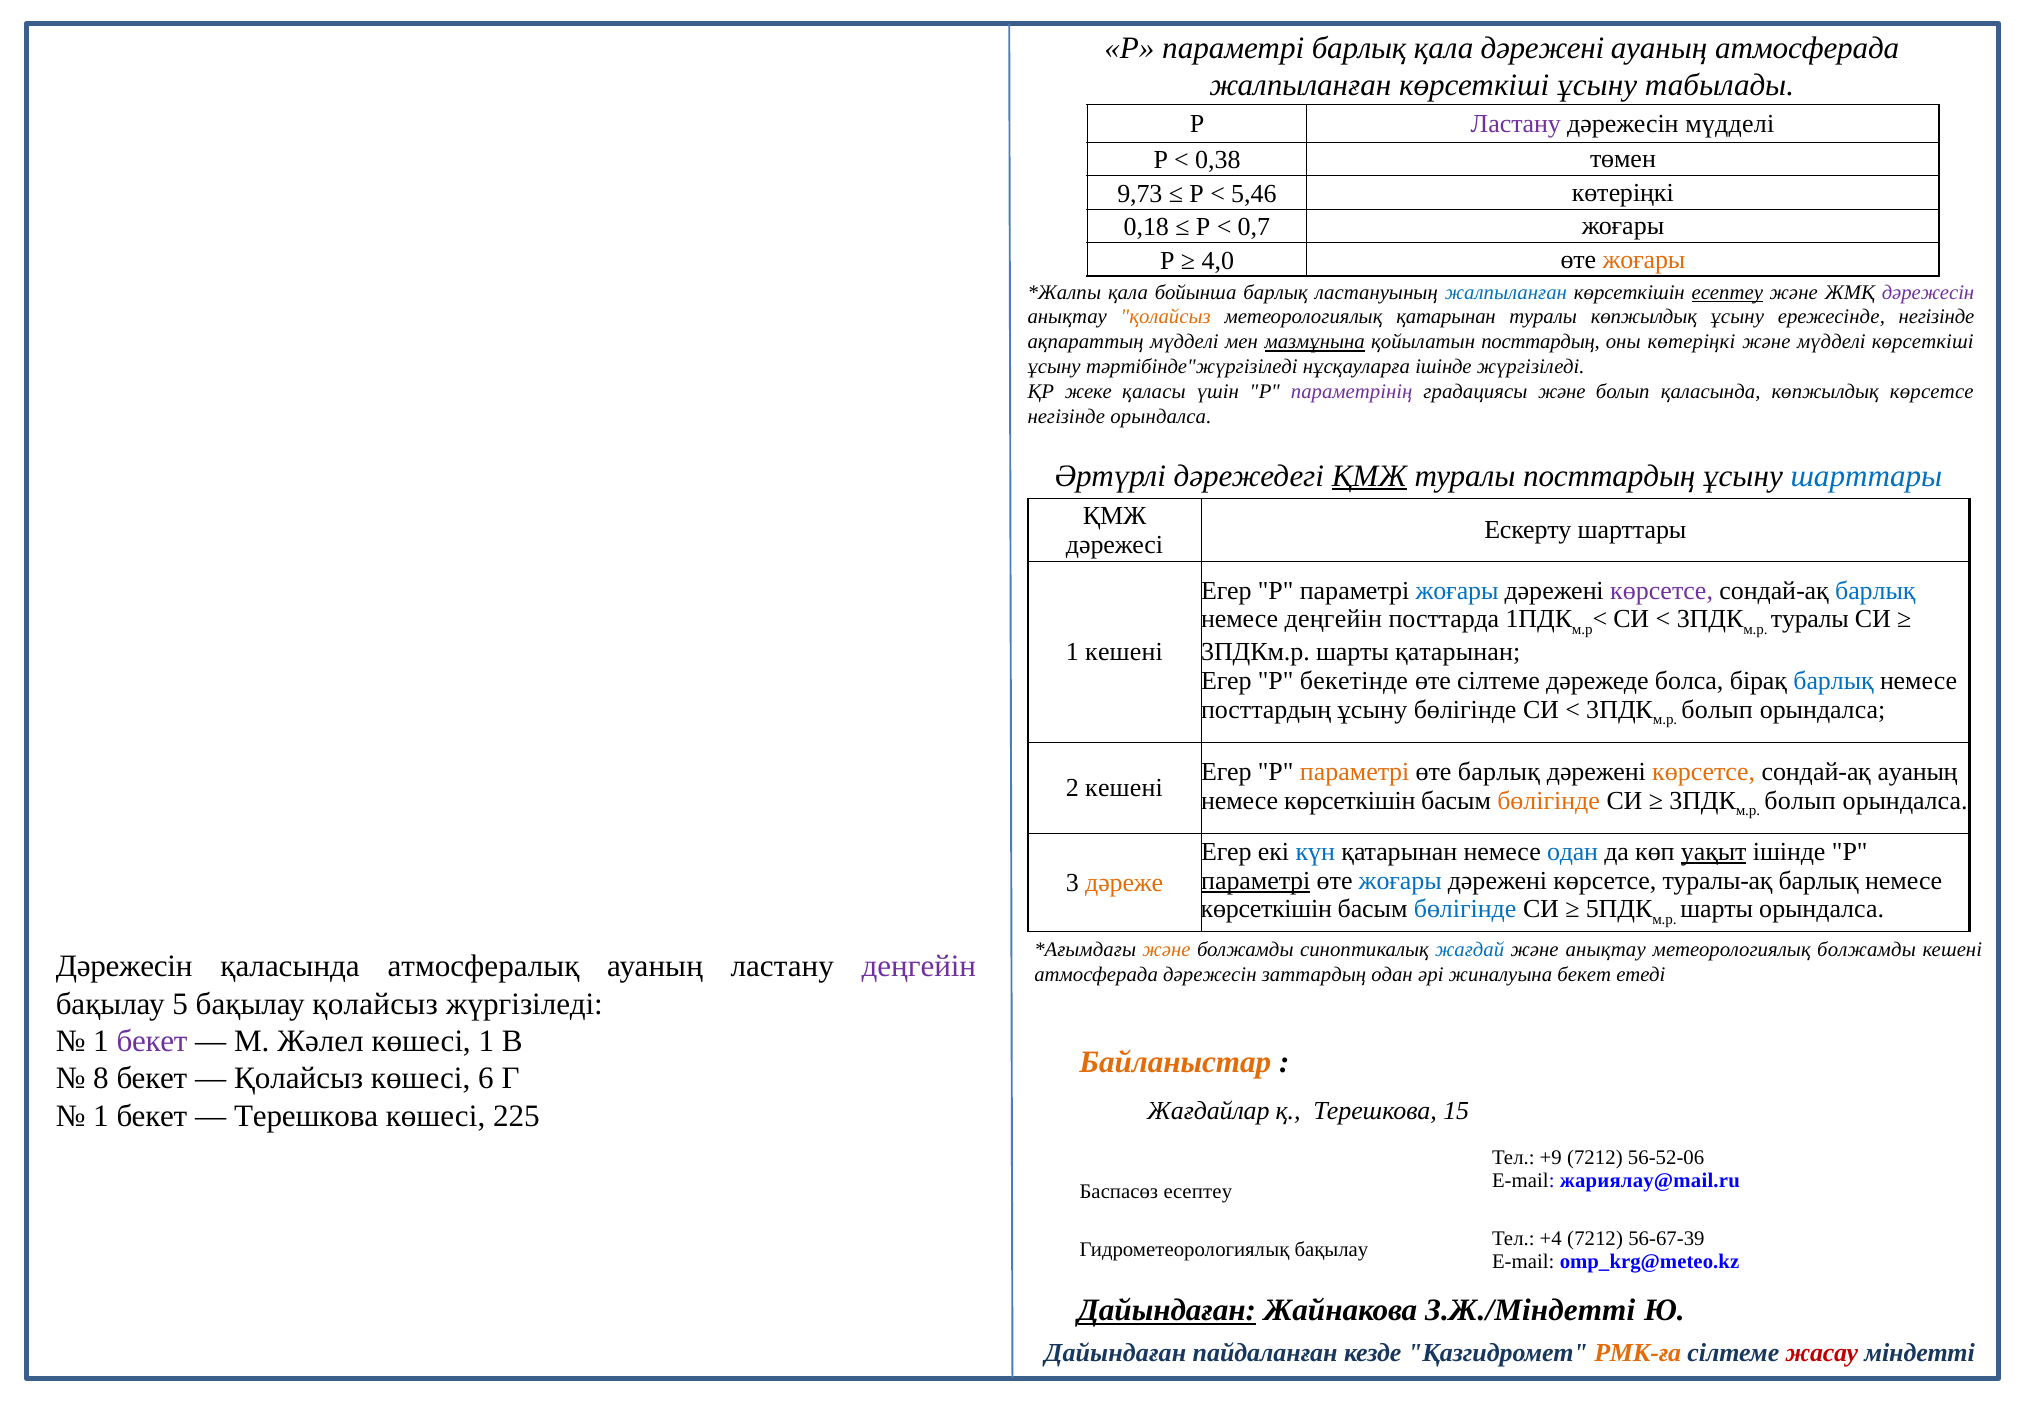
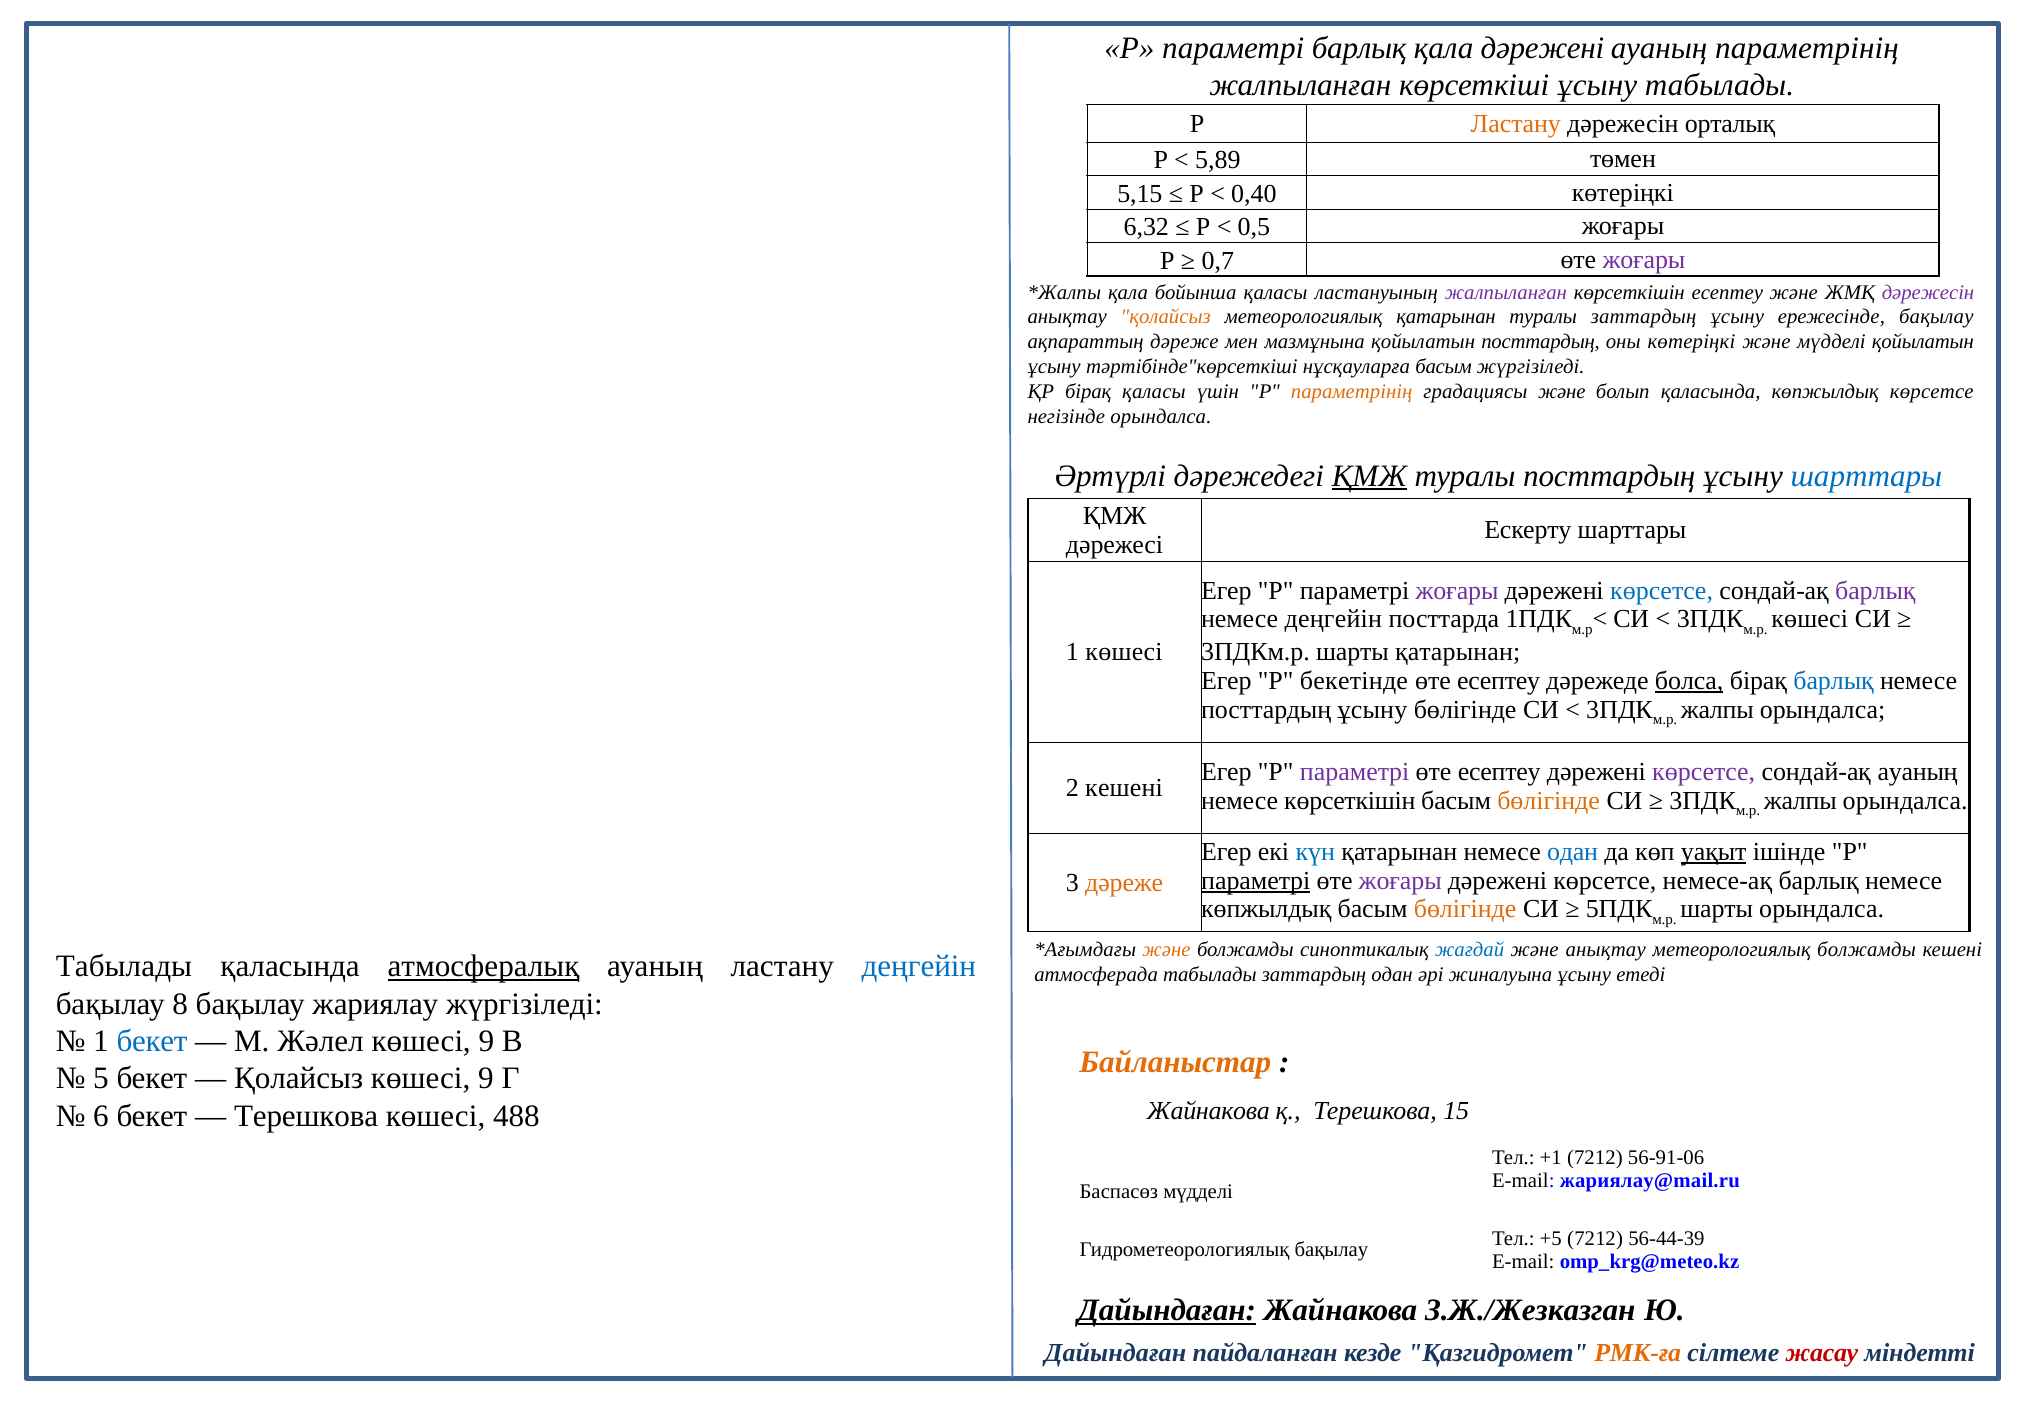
ауаның атмосферада: атмосферада -> параметрінің
Ластану at (1516, 124) colour: purple -> orange
дәрежесін мүдделі: мүдделі -> орталық
0,38: 0,38 -> 5,89
9,73: 9,73 -> 5,15
5,46: 5,46 -> 0,40
0,18: 0,18 -> 6,32
0,7: 0,7 -> 0,5
4,0: 4,0 -> 0,7
жоғары at (1644, 259) colour: orange -> purple
бойынша барлық: барлық -> қаласы
жалпыланған at (1506, 292) colour: blue -> purple
есептеу at (1727, 292) underline: present -> none
туралы көпжылдық: көпжылдық -> заттардың
ережесінде негізінде: негізінде -> бақылау
ақпараттың мүдделі: мүдделі -> дәреже
мазмұнына underline: present -> none
мүдделі көрсеткіші: көрсеткіші -> қойылатын
тәртібінде"жүргізіледі: тәртібінде"жүргізіледі -> тәртібінде"көрсеткіші
нұсқауларға ішінде: ішінде -> басым
ҚР жеке: жеке -> бірақ
параметрінің at (1352, 392) colour: purple -> orange
жоғары at (1457, 591) colour: blue -> purple
көрсетсе at (1662, 591) colour: purple -> blue
барлық at (1875, 591) colour: blue -> purple
туралы at (1810, 619): туралы -> көшесі
1 кешені: кешені -> көшесі
сілтеме at (1499, 681): сілтеме -> есептеу
болса underline: none -> present
болып at (1717, 709): болып -> жалпы
параметрі at (1355, 772) colour: orange -> purple
барлық at (1499, 772): барлық -> есептеу
көрсетсе at (1704, 772) colour: orange -> purple
болып at (1800, 800): болып -> жалпы
жоғары at (1400, 881) colour: blue -> purple
туралы-ақ: туралы-ақ -> немесе-ақ
көрсеткішін at (1266, 909): көрсеткішін -> көпжылдық
бөлігінде at (1465, 909) colour: blue -> orange
Дәрежесін at (124, 966): Дәрежесін -> Табылады
атмосфералық underline: none -> present
деңгейін at (919, 966) colour: purple -> blue
атмосферада дәрежесін: дәрежесін -> табылады
жиналуына бекет: бекет -> ұсыну
5: 5 -> 8
бақылау қолайсыз: қолайсыз -> жариялау
бекет at (152, 1041) colour: purple -> blue
Жәлел көшесі 1: 1 -> 9
8: 8 -> 5
6 at (486, 1079): 6 -> 9
Жағдайлар at (1208, 1111): Жағдайлар -> Жайнакова
1 at (101, 1116): 1 -> 6
225: 225 -> 488
+9: +9 -> +1
56-52-06: 56-52-06 -> 56-91-06
Баспасөз есептеу: есептеу -> мүдделі
+4: +4 -> +5
56-67-39: 56-67-39 -> 56-44-39
З.Ж./Міндетті: З.Ж./Міндетті -> З.Ж./Жезказган
